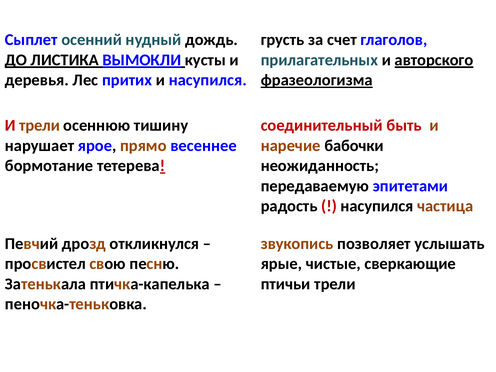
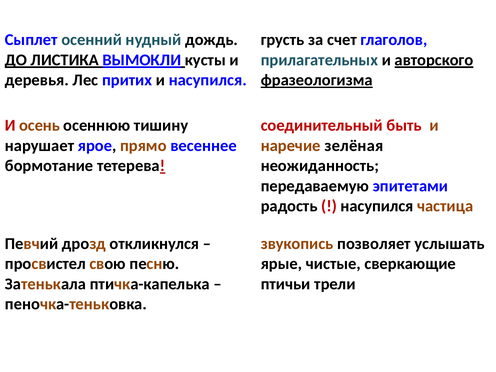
И трели: трели -> осень
бабочки: бабочки -> зелёная
